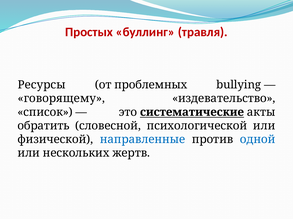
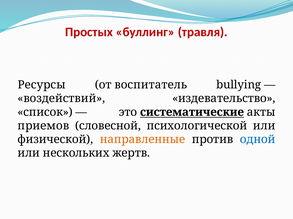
проблемных: проблемных -> воспитатель
говорящему: говорящему -> воздействий
обратить: обратить -> приемов
направленные colour: blue -> orange
